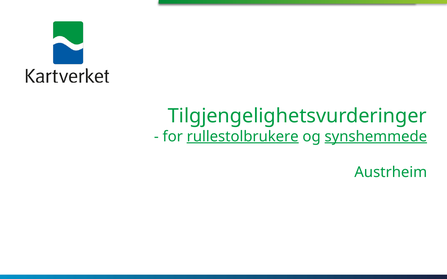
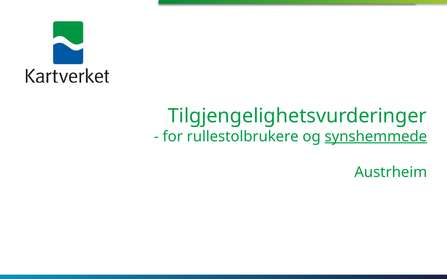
rullestolbrukere underline: present -> none
